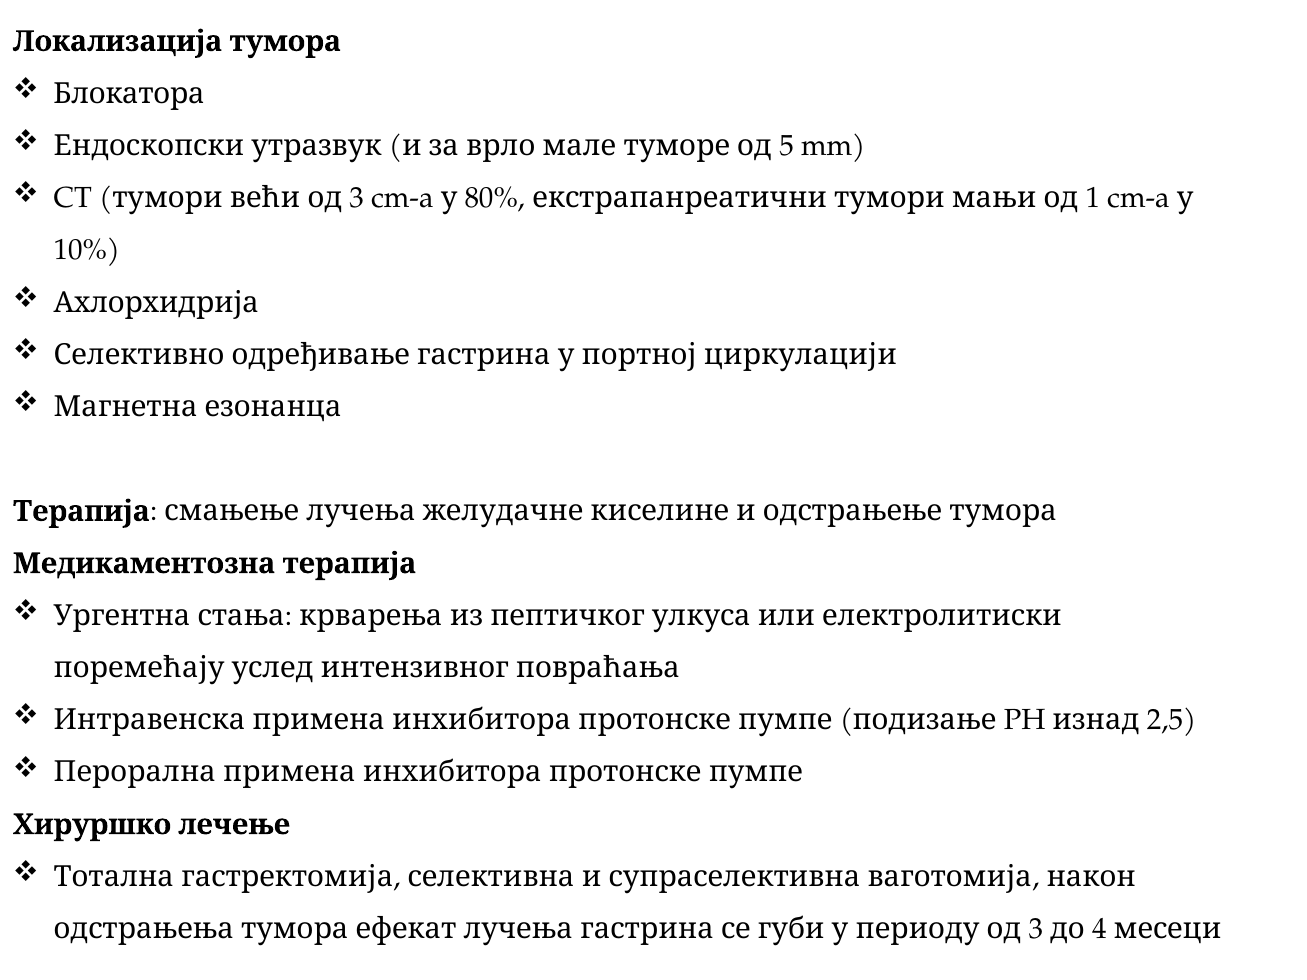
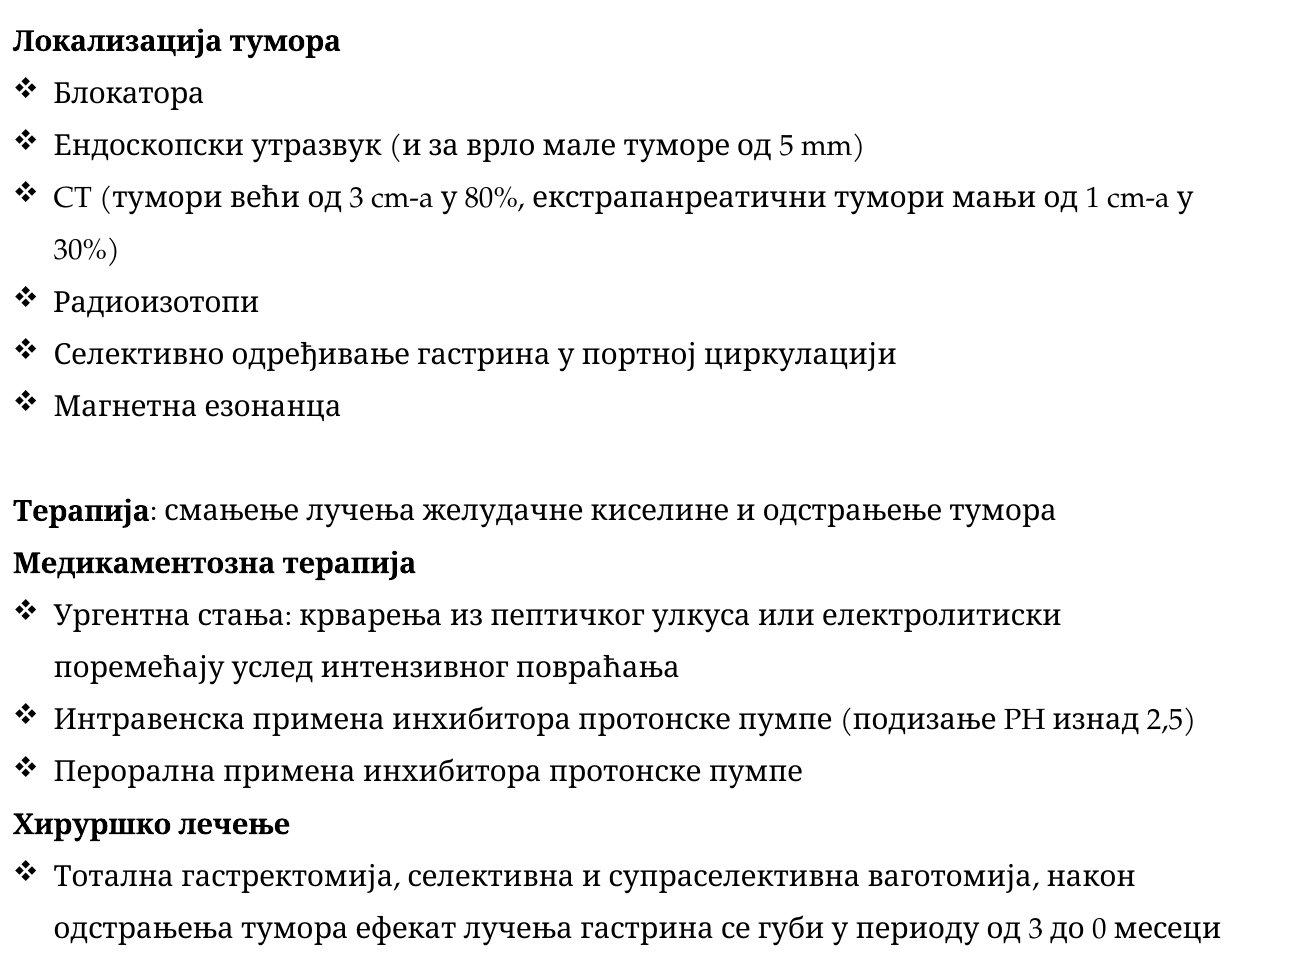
10%: 10% -> 30%
Ахлорхидрија: Ахлорхидрија -> Радиоизотопи
4: 4 -> 0
